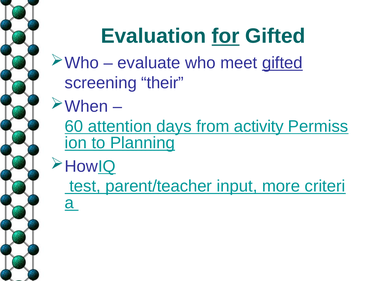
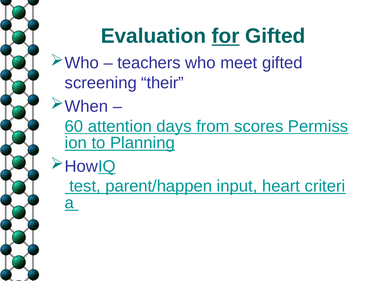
evaluate: evaluate -> teachers
gifted at (282, 63) underline: present -> none
activity: activity -> scores
parent/teacher: parent/teacher -> parent/happen
more: more -> heart
